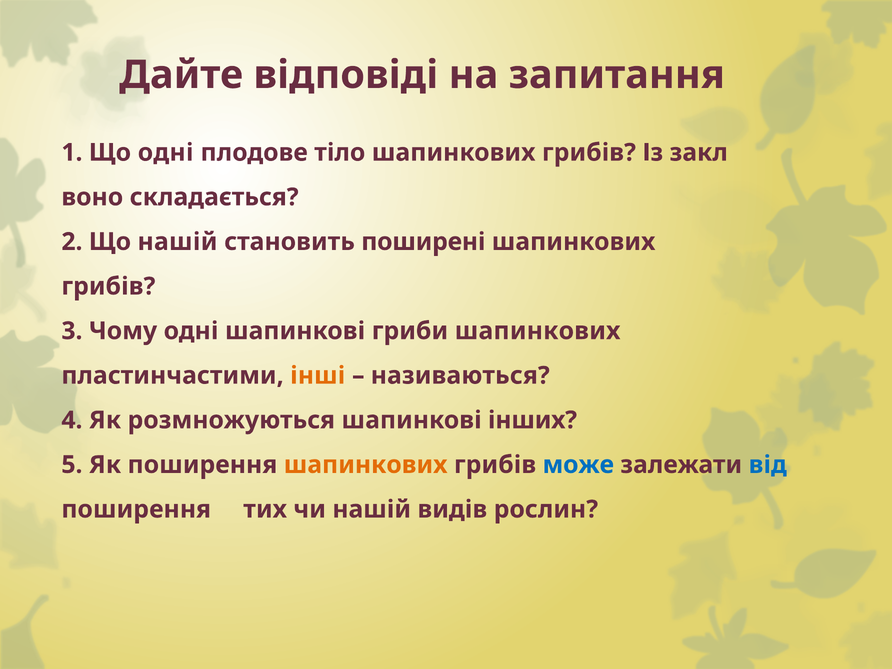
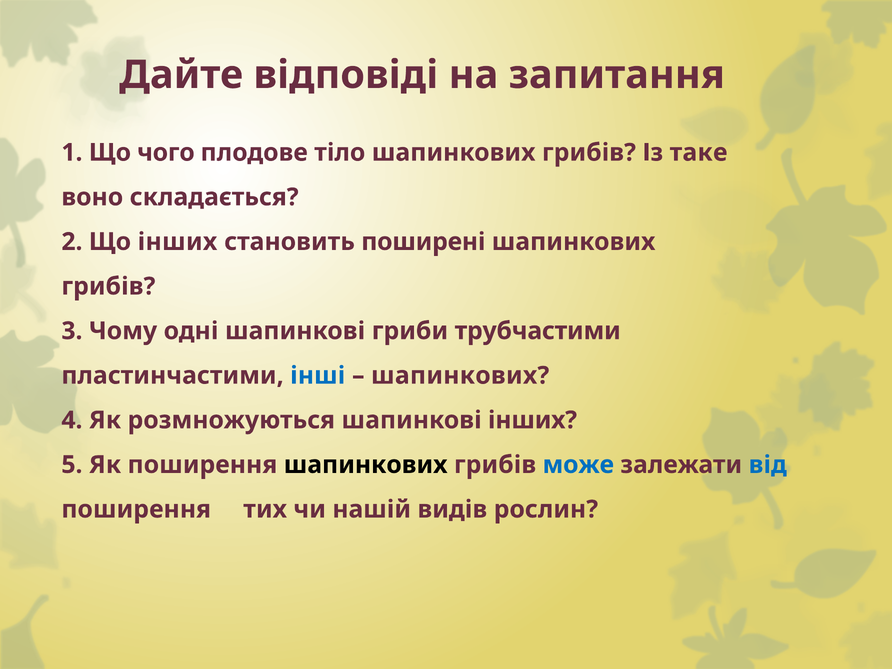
Що одні: одні -> чого
закл: закл -> таке
Що нашій: нашій -> інших
гриби шапинкових: шапинкових -> трубчастими
інші colour: orange -> blue
називаються at (460, 376): називаються -> шапинкових
шапинкових at (366, 465) colour: orange -> black
